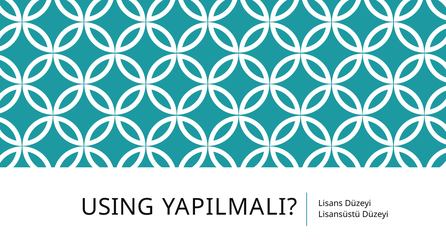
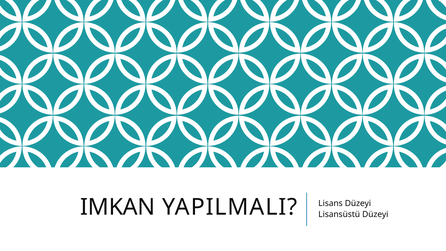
USING: USING -> IMKAN
